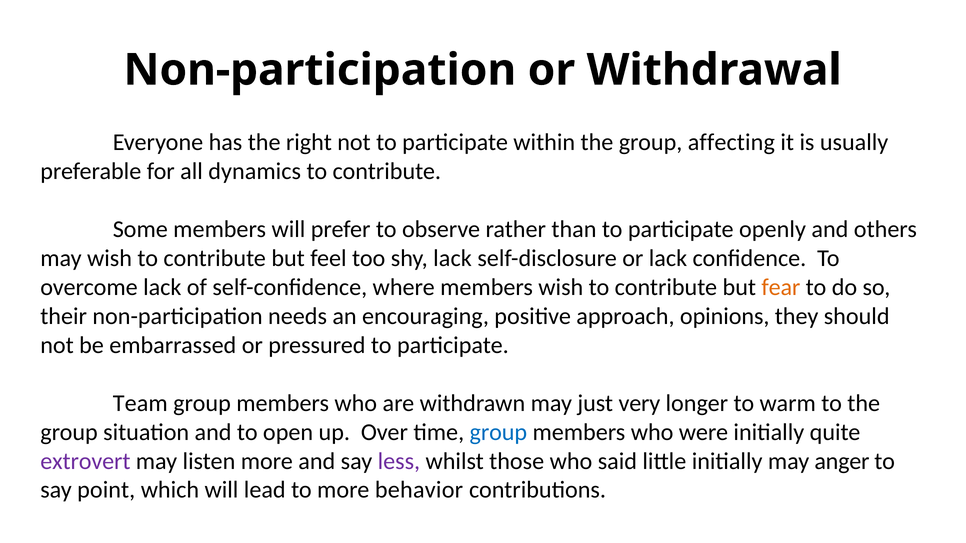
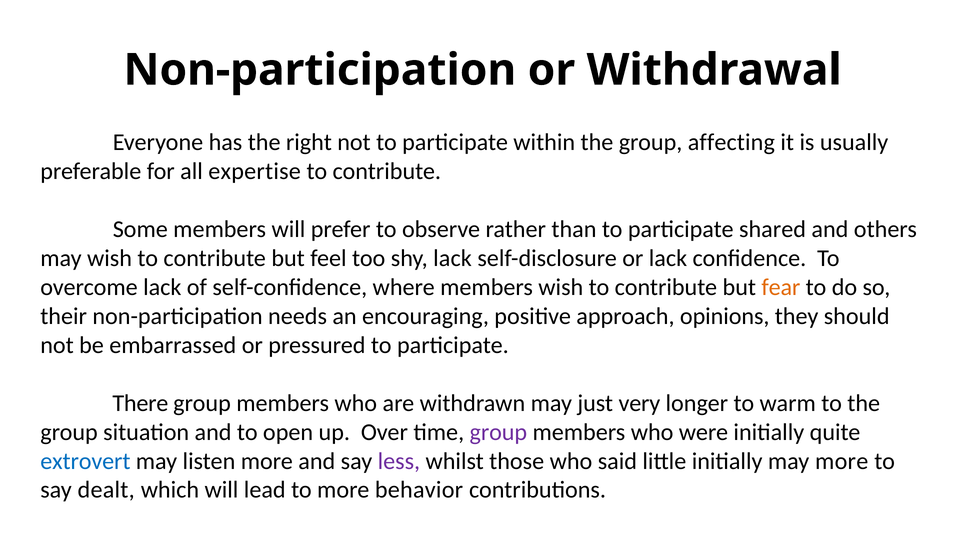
dynamics: dynamics -> expertise
openly: openly -> shared
Team: Team -> There
group at (498, 432) colour: blue -> purple
extrovert colour: purple -> blue
may anger: anger -> more
point: point -> dealt
